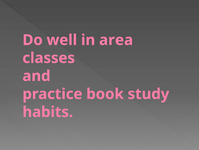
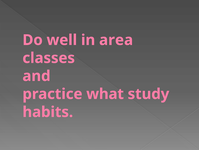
book: book -> what
